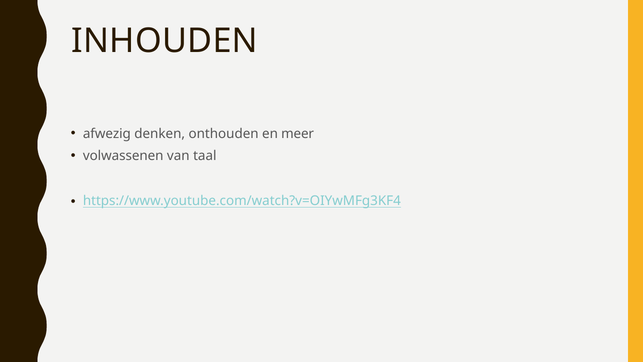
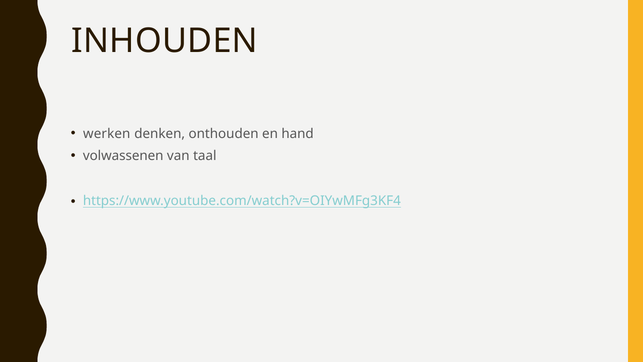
afwezig: afwezig -> werken
meer: meer -> hand
